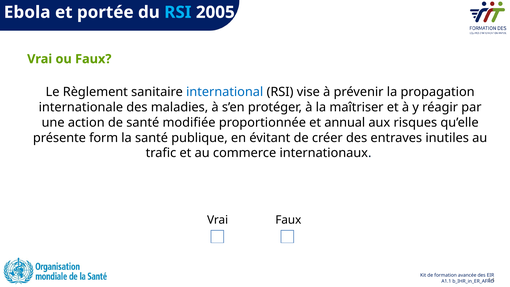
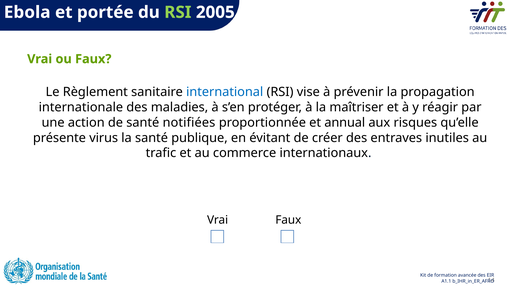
RSI at (178, 12) colour: light blue -> light green
modifiée: modifiée -> notifiées
form: form -> virus
